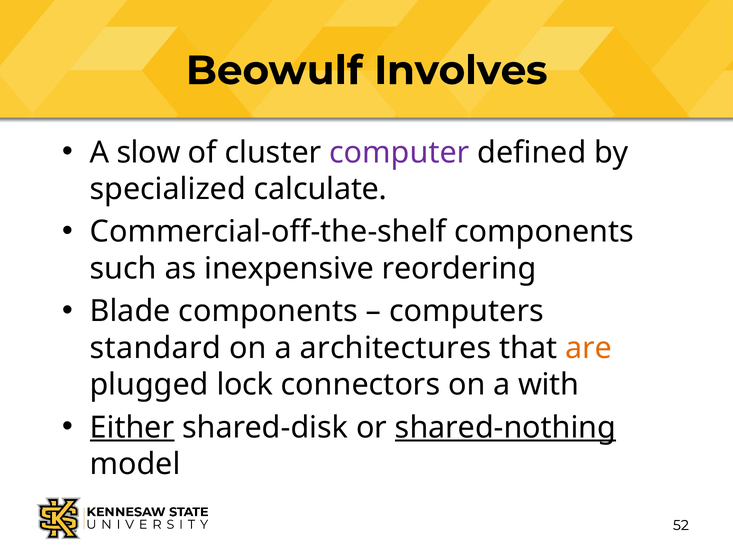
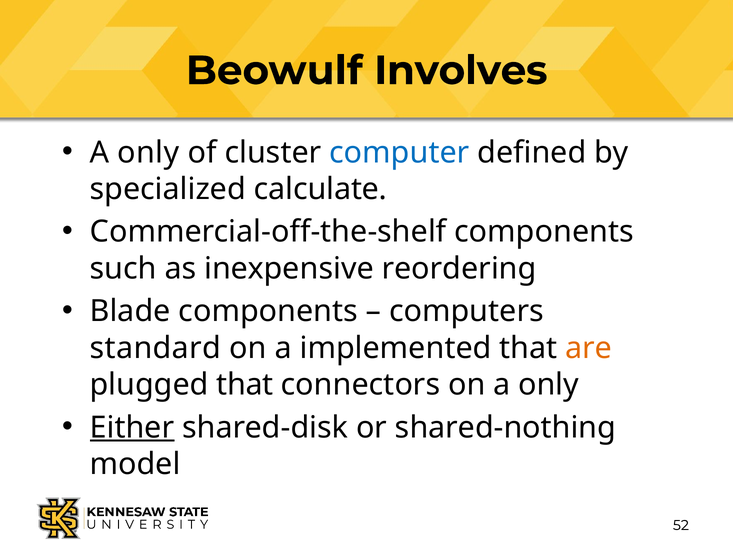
slow at (149, 152): slow -> only
computer colour: purple -> blue
architectures: architectures -> implemented
plugged lock: lock -> that
on a with: with -> only
shared-nothing underline: present -> none
